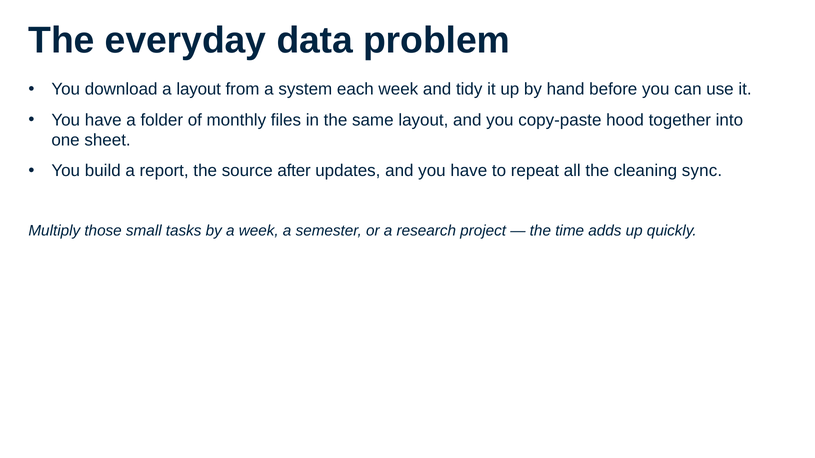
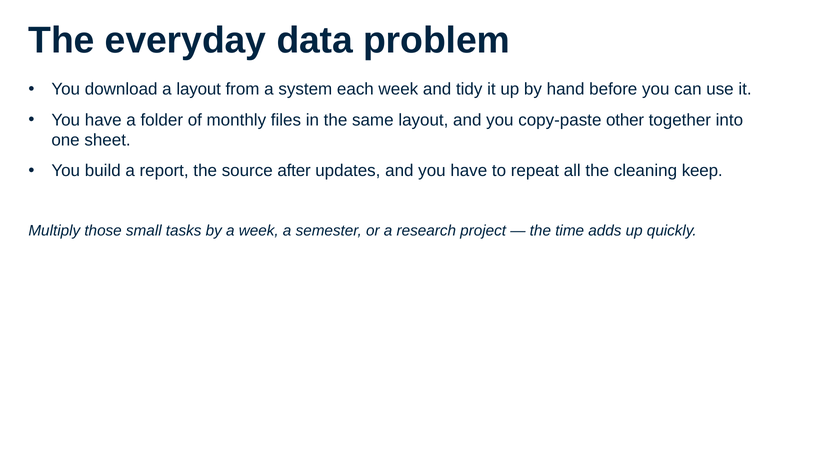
hood: hood -> other
sync: sync -> keep
